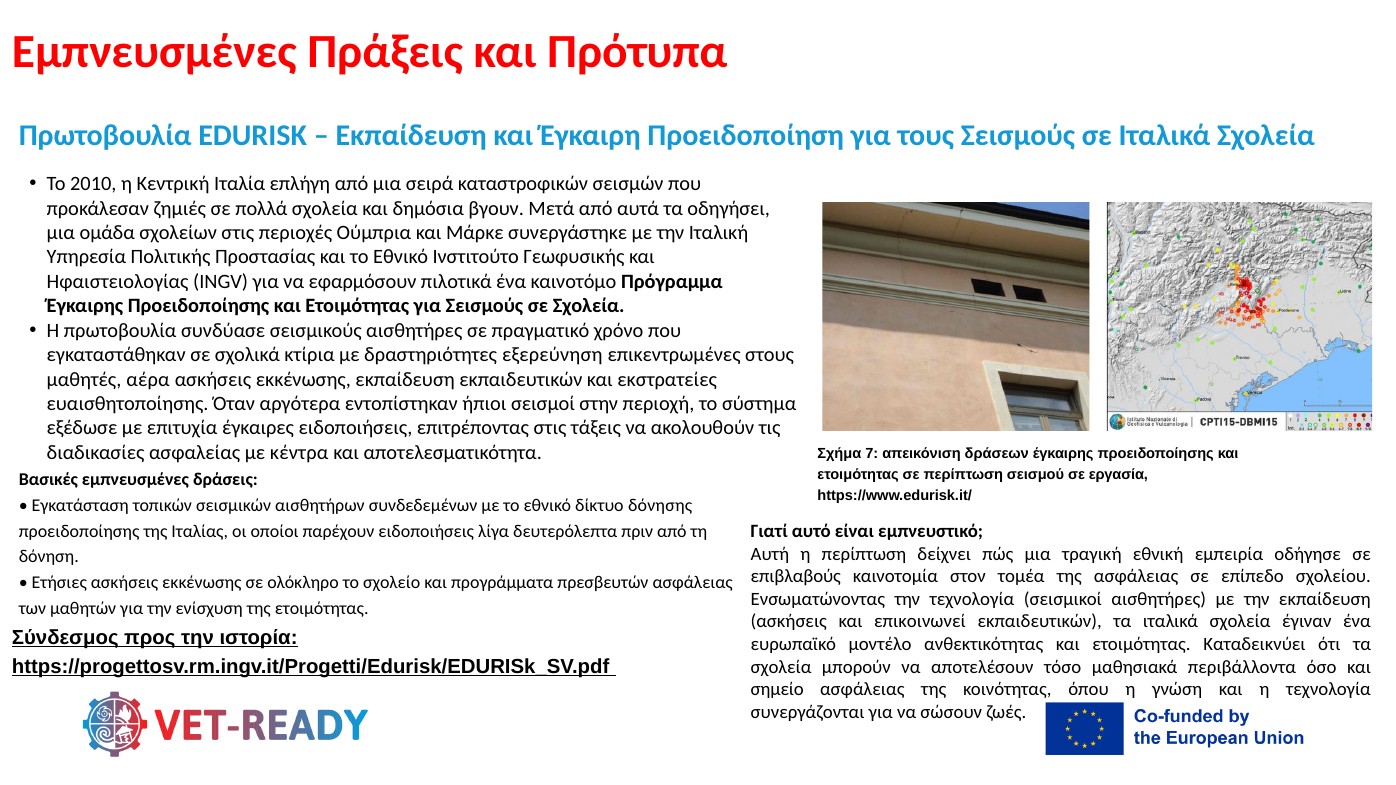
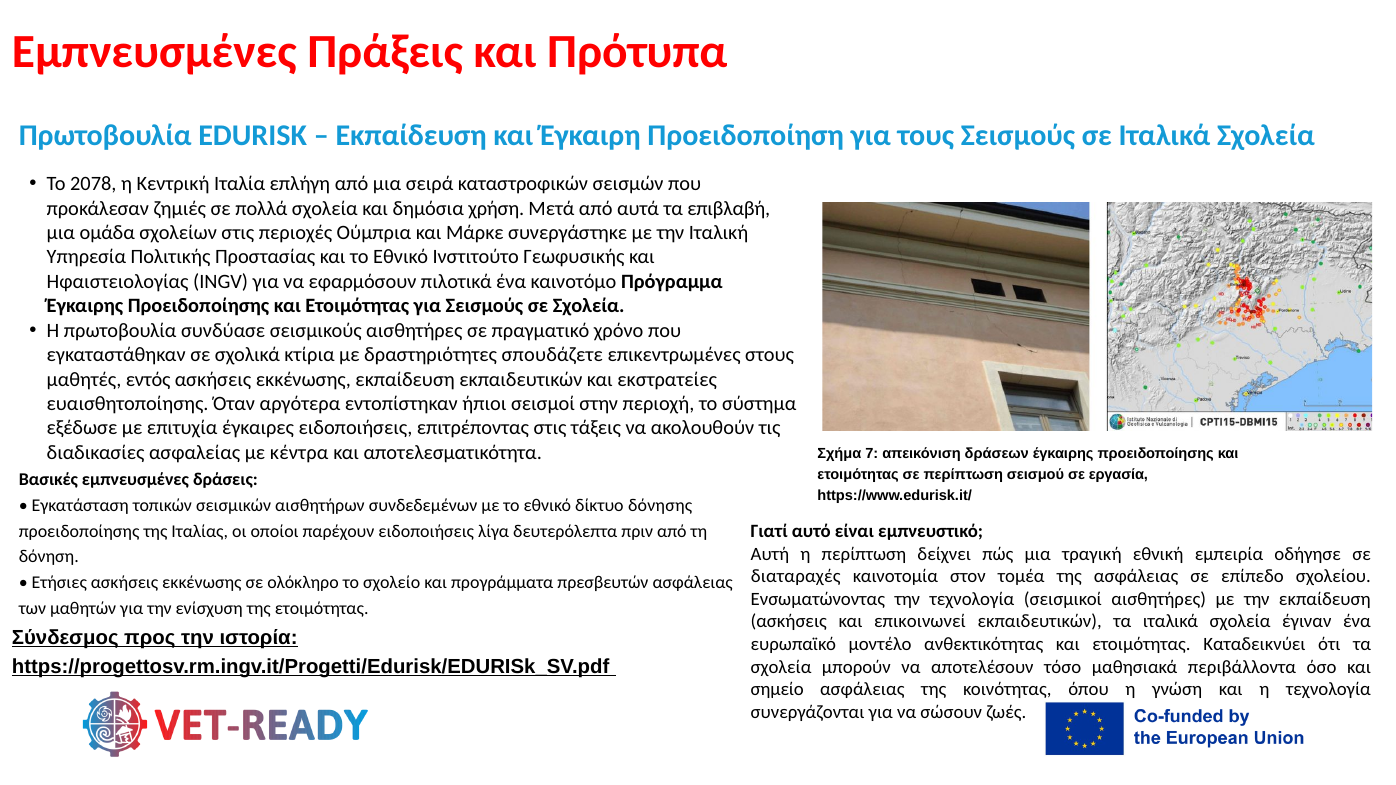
2010: 2010 -> 2078
βγουν: βγουν -> χρήση
οδηγήσει: οδηγήσει -> επιβλαβή
εξερεύνηση: εξερεύνηση -> σπουδάζετε
αέρα: αέρα -> εντός
επιβλαβούς: επιβλαβούς -> διαταραχές
